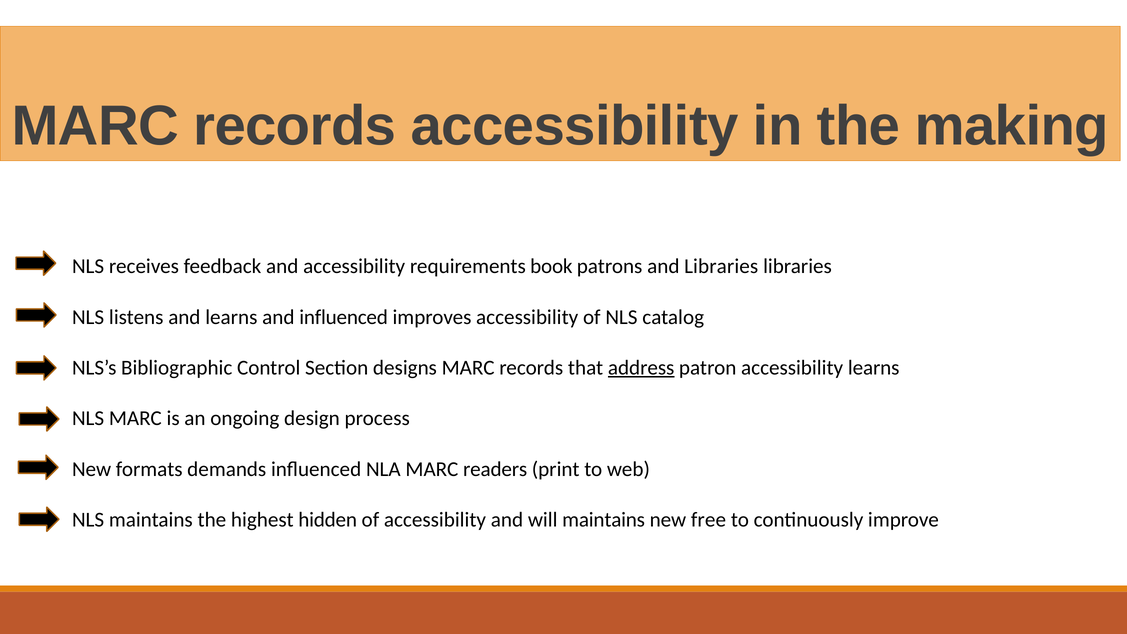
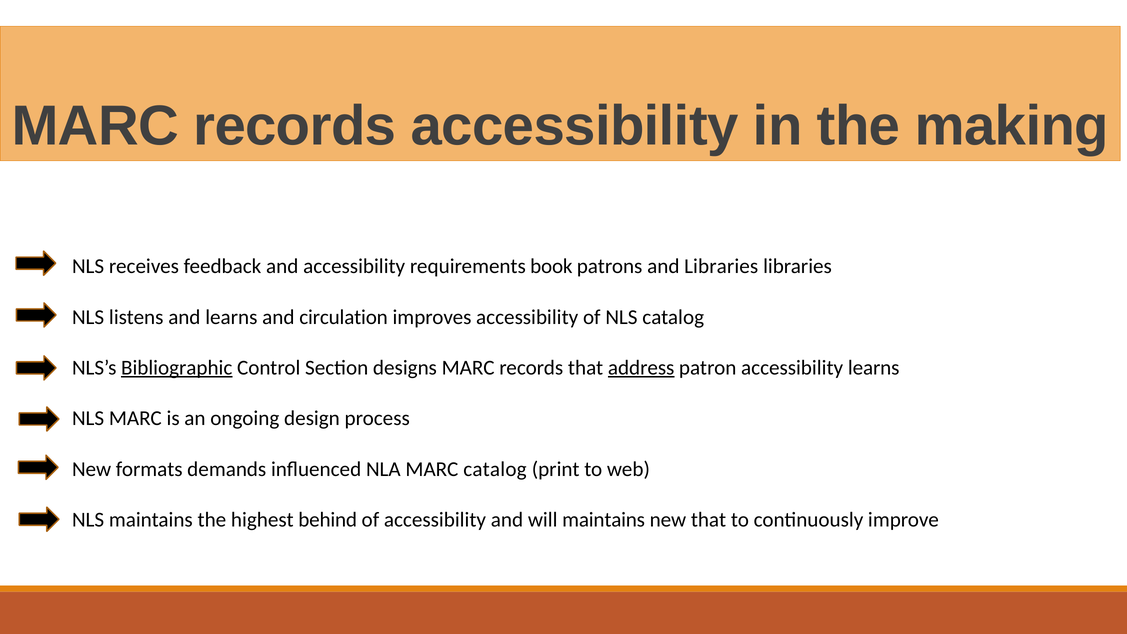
and influenced: influenced -> circulation
Bibliographic underline: none -> present
MARC readers: readers -> catalog
hidden: hidden -> behind
new free: free -> that
